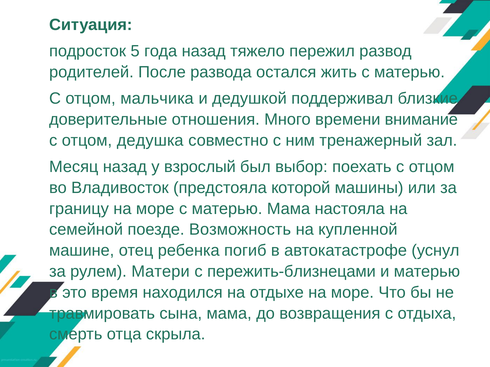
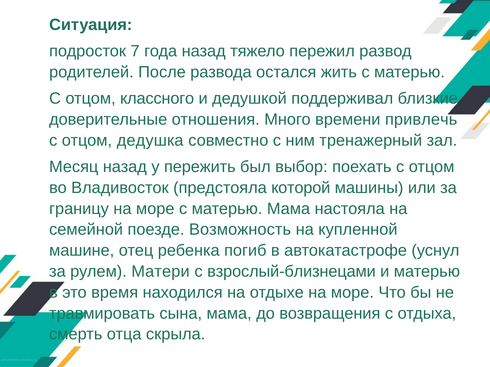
5: 5 -> 7
мальчика: мальчика -> классного
внимание: внимание -> привлечь
взрослый: взрослый -> пережить
пережить-близнецами: пережить-близнецами -> взрослый-близнецами
